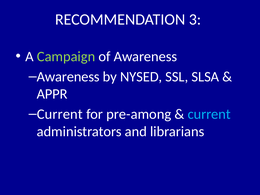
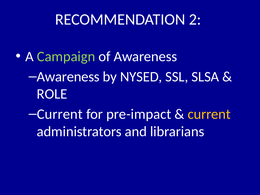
3: 3 -> 2
APPR: APPR -> ROLE
pre-among: pre-among -> pre-impact
current at (209, 114) colour: light blue -> yellow
